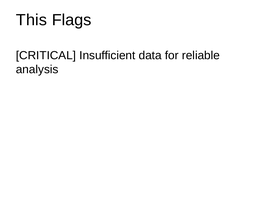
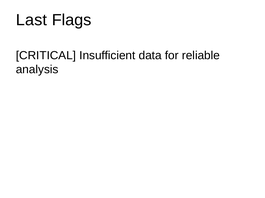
This: This -> Last
